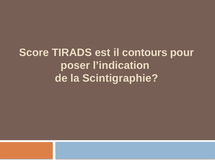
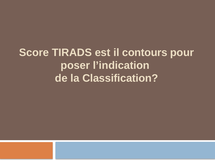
Scintigraphie: Scintigraphie -> Classification
